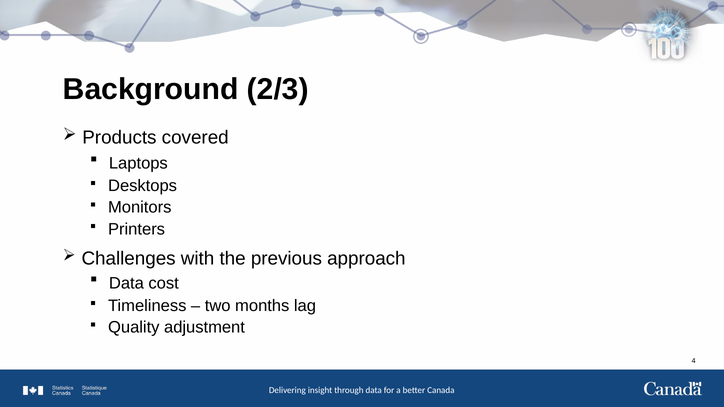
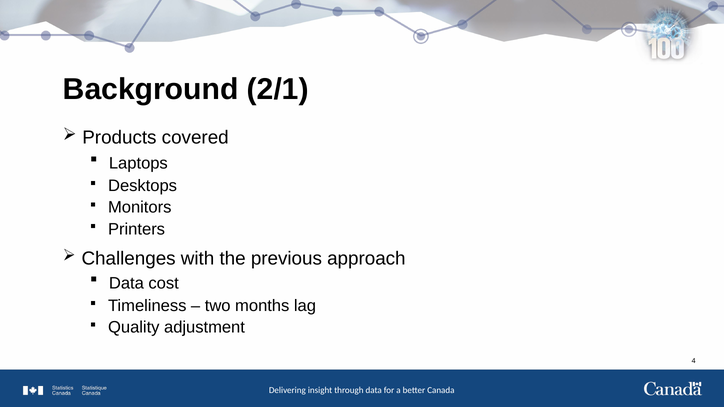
2/3: 2/3 -> 2/1
